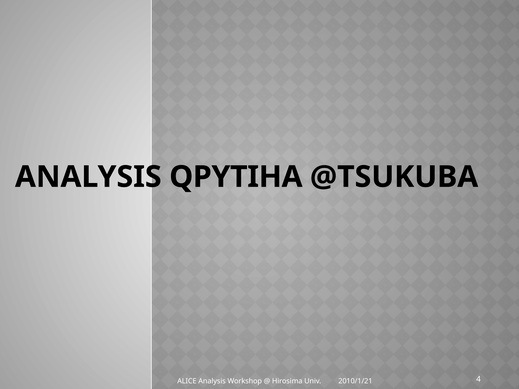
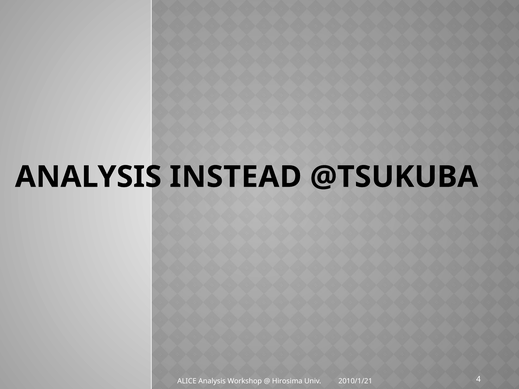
QPYTIHA: QPYTIHA -> INSTEAD
